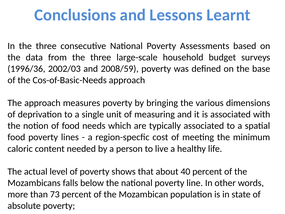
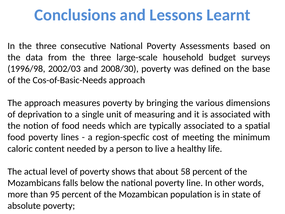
1996/36: 1996/36 -> 1996/98
2008/59: 2008/59 -> 2008/30
40: 40 -> 58
73: 73 -> 95
